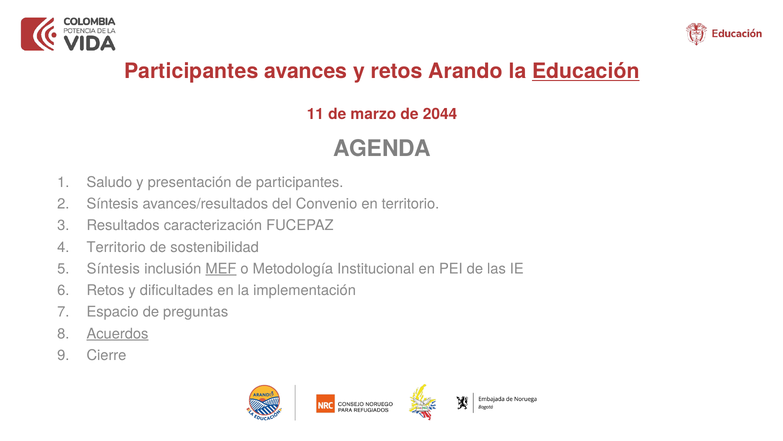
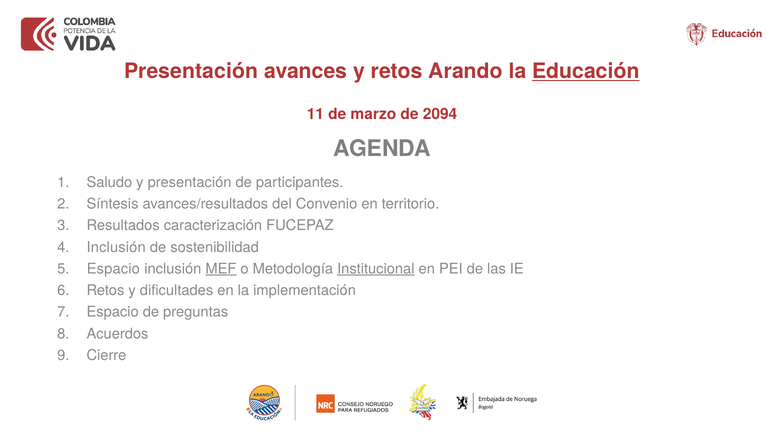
Participantes at (191, 71): Participantes -> Presentación
2044: 2044 -> 2094
Territorio at (116, 247): Territorio -> Inclusión
Síntesis at (113, 268): Síntesis -> Espacio
Institucional underline: none -> present
Acuerdos underline: present -> none
